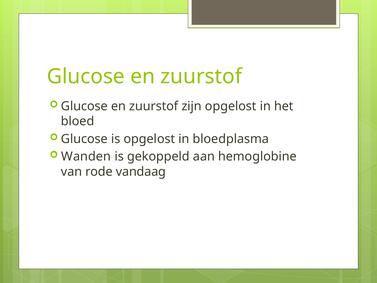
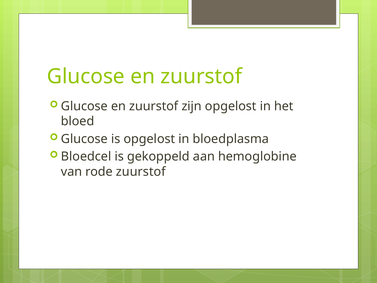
Wanden: Wanden -> Bloedcel
rode vandaag: vandaag -> zuurstof
